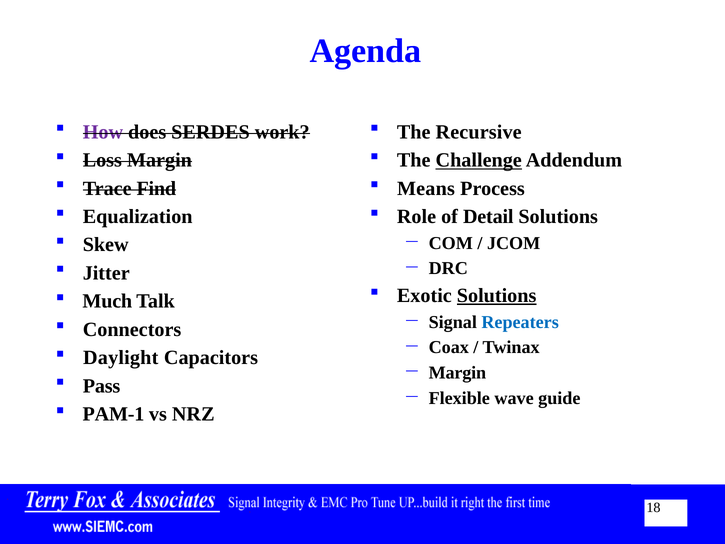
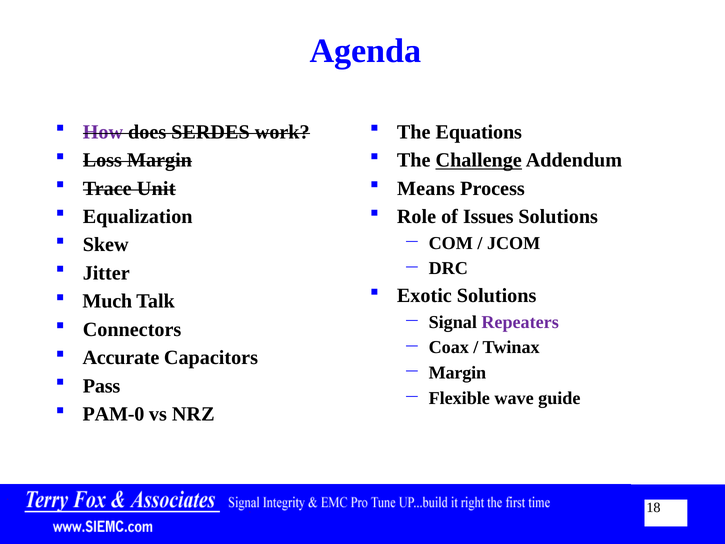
Recursive: Recursive -> Equations
Find: Find -> Unit
Detail: Detail -> Issues
Solutions at (497, 295) underline: present -> none
Repeaters colour: blue -> purple
Daylight: Daylight -> Accurate
PAM-1: PAM-1 -> PAM-0
